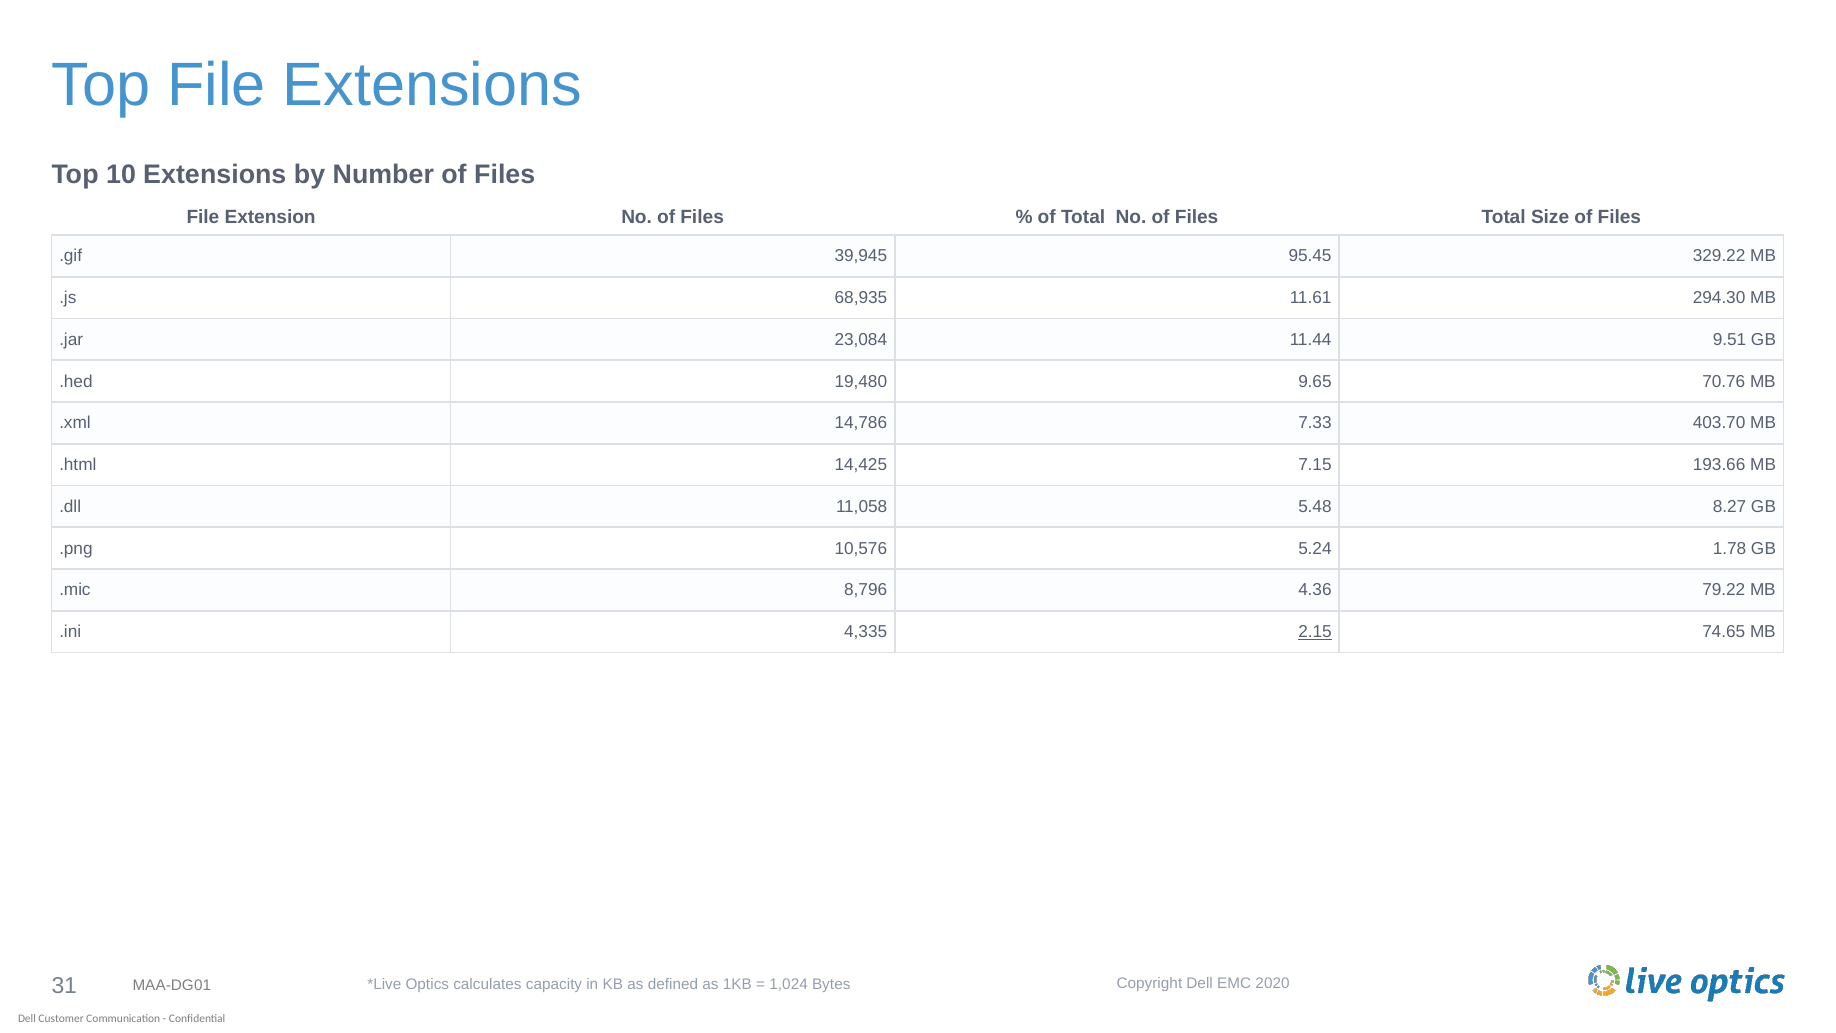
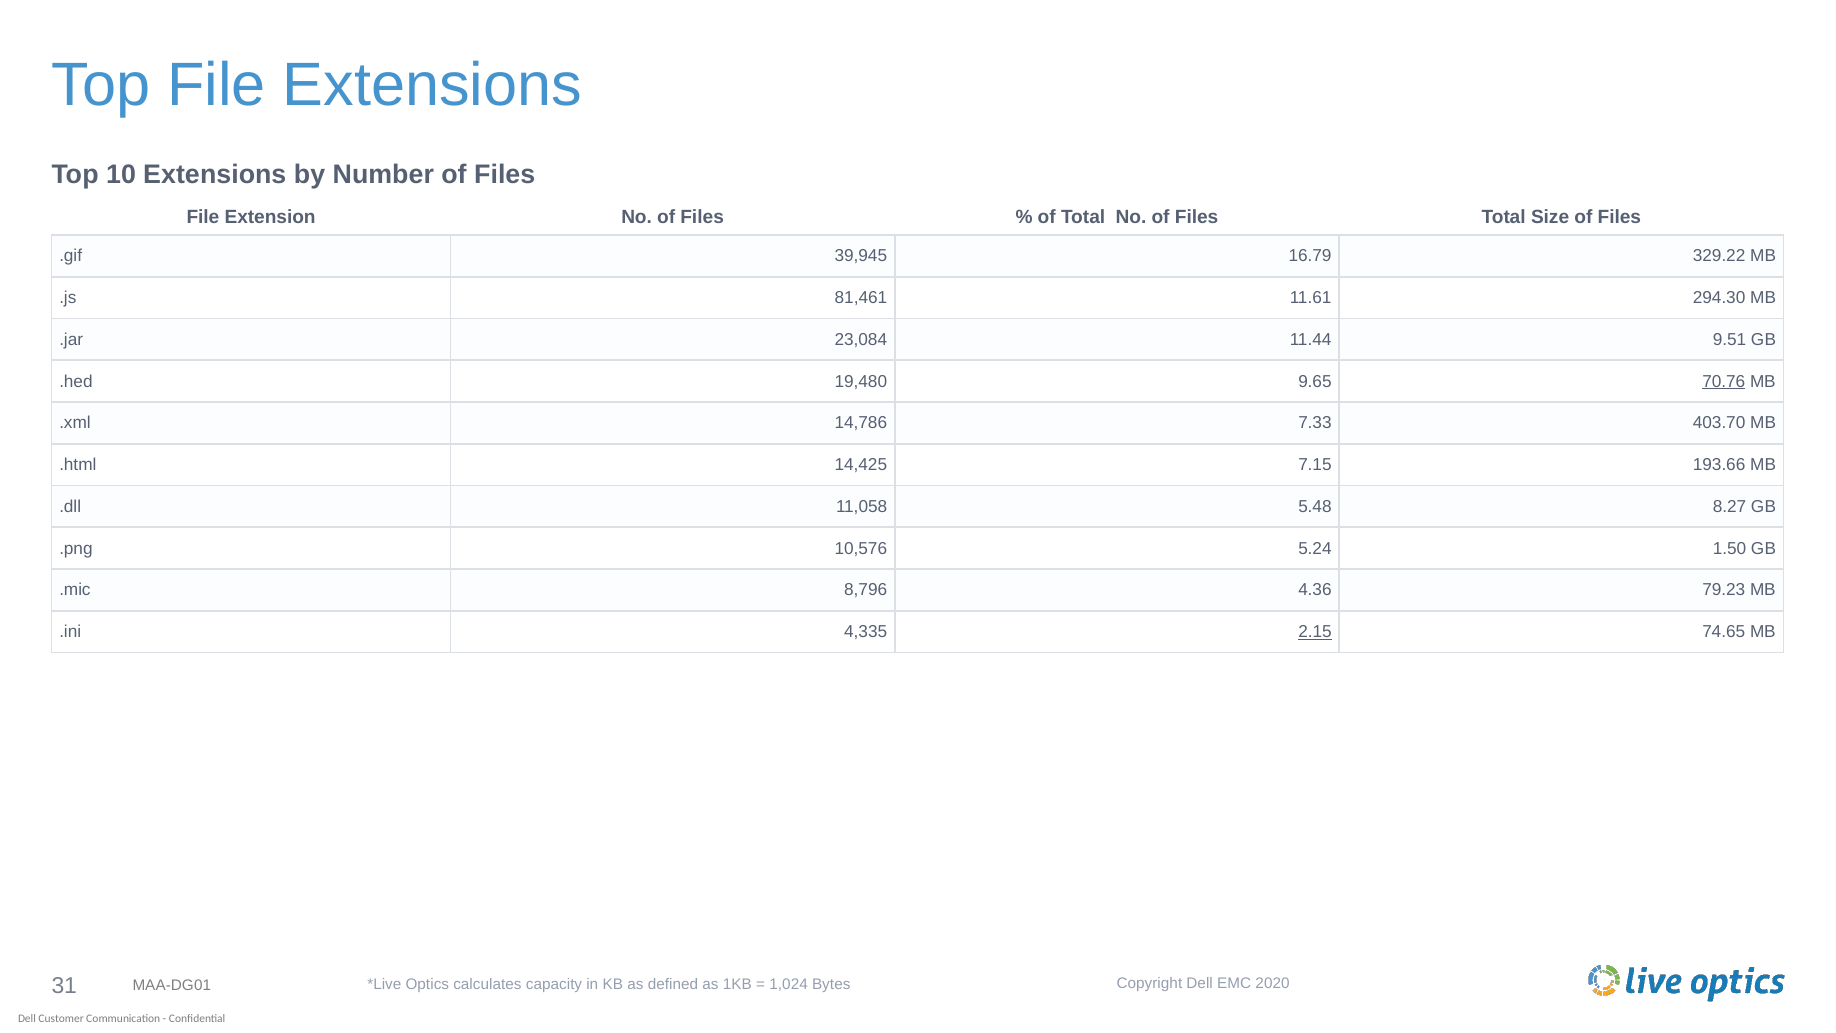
95.45: 95.45 -> 16.79
68,935: 68,935 -> 81,461
70.76 underline: none -> present
1.78: 1.78 -> 1.50
79.22: 79.22 -> 79.23
